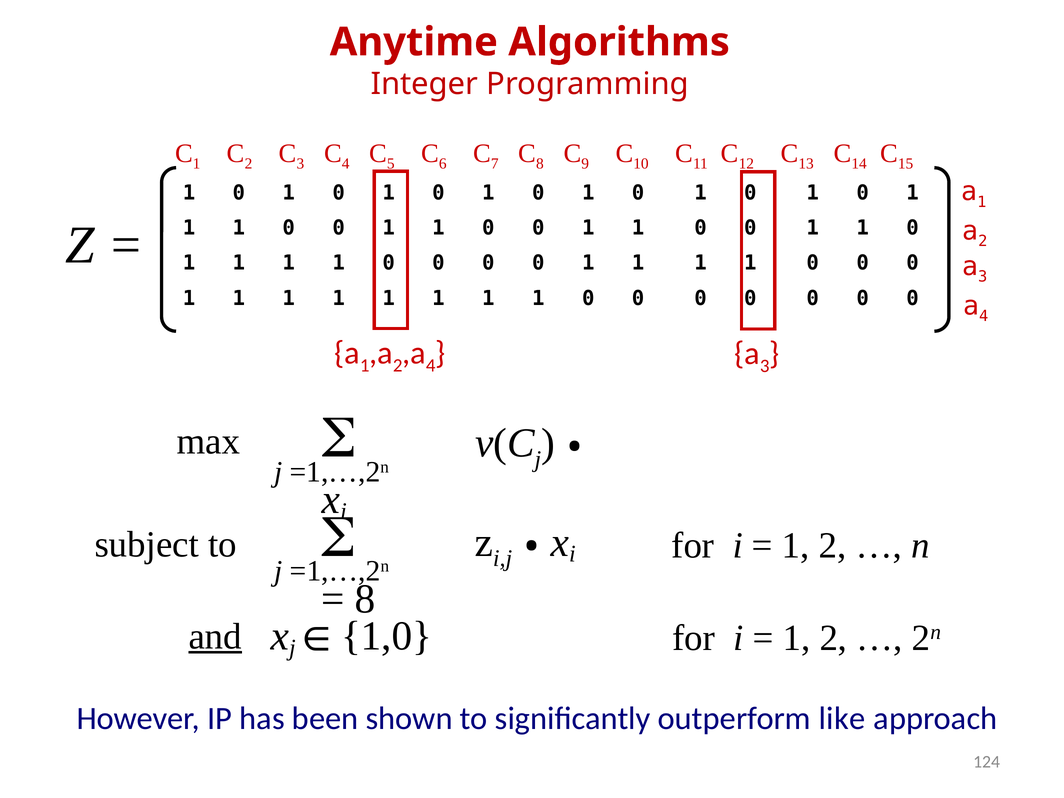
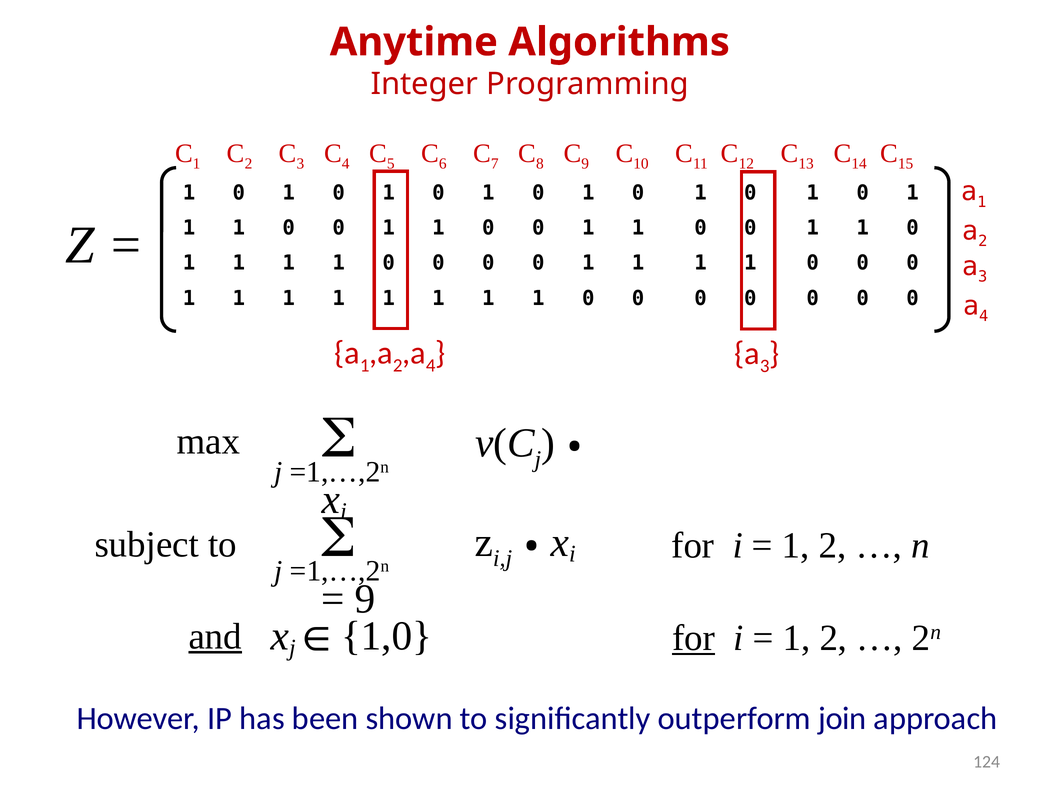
8 at (365, 599): 8 -> 9
for at (694, 638) underline: none -> present
like: like -> join
